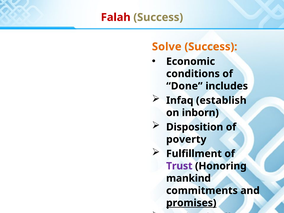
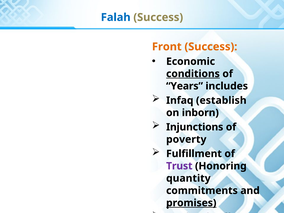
Falah colour: red -> blue
Solve: Solve -> Front
conditions underline: none -> present
Done: Done -> Years
Disposition: Disposition -> Injunctions
mankind: mankind -> quantity
